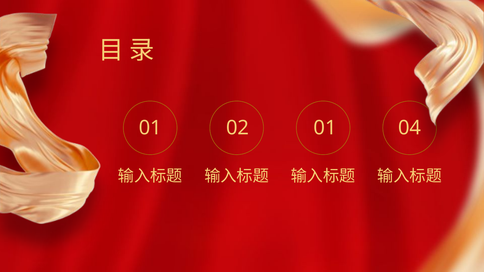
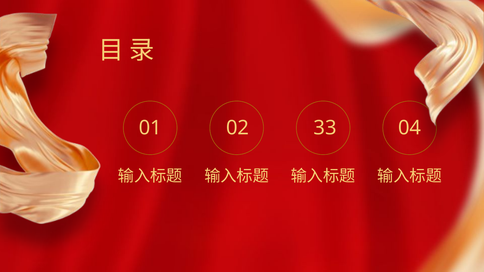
02 01: 01 -> 33
